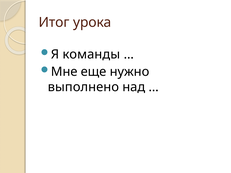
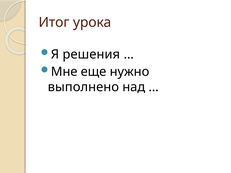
команды: команды -> решения
